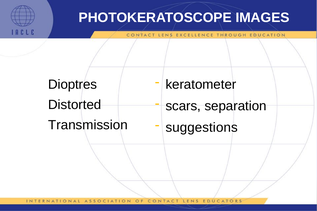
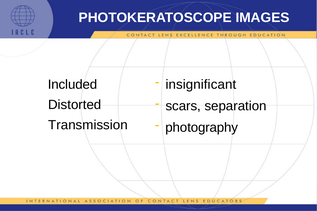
keratometer: keratometer -> insignificant
Dioptres: Dioptres -> Included
suggestions: suggestions -> photography
